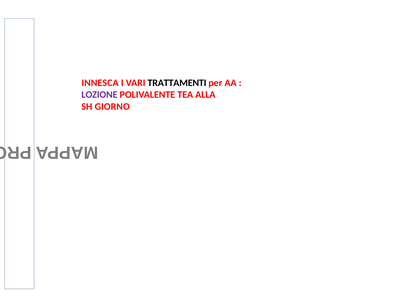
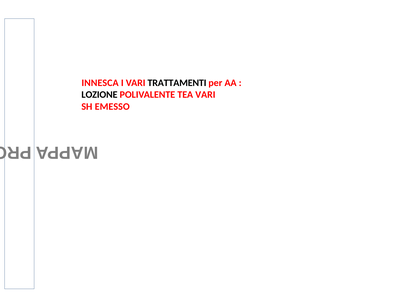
LOZIONE colour: purple -> black
TEA ALLA: ALLA -> VARI
GIORNO: GIORNO -> EMESSO
